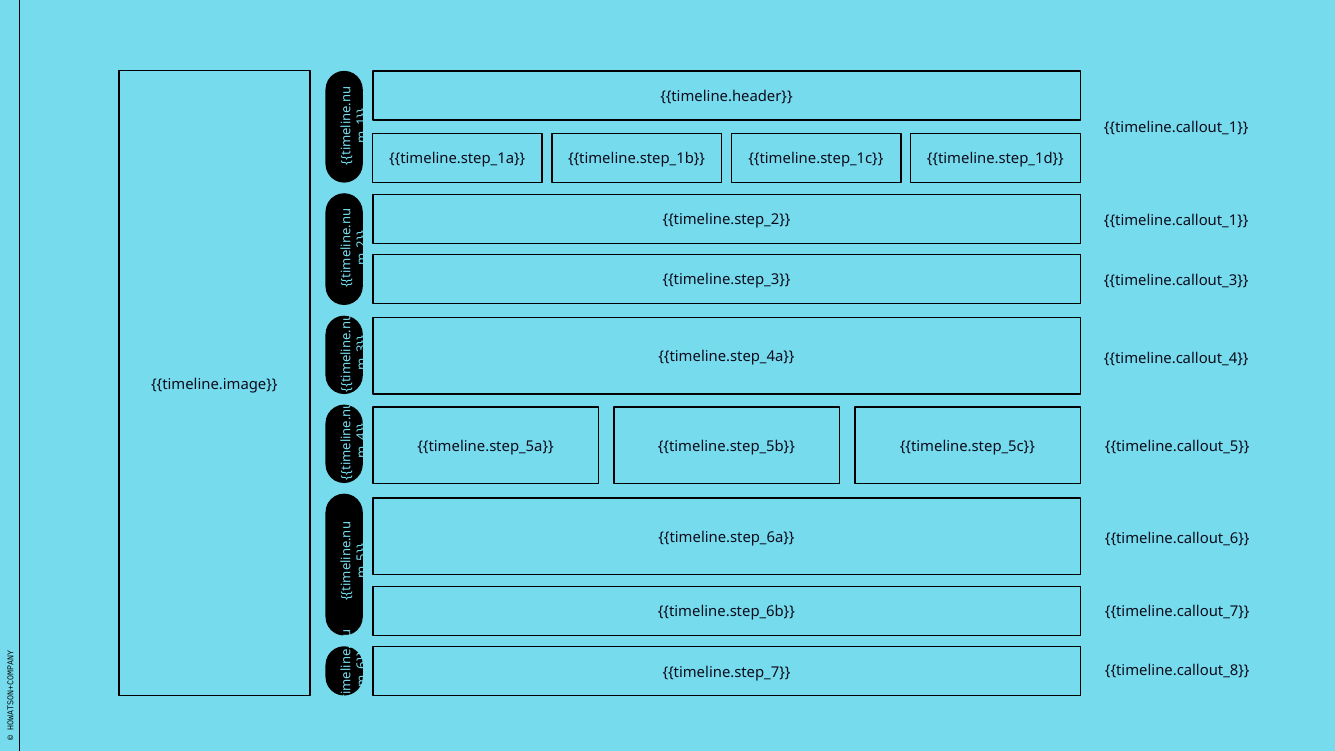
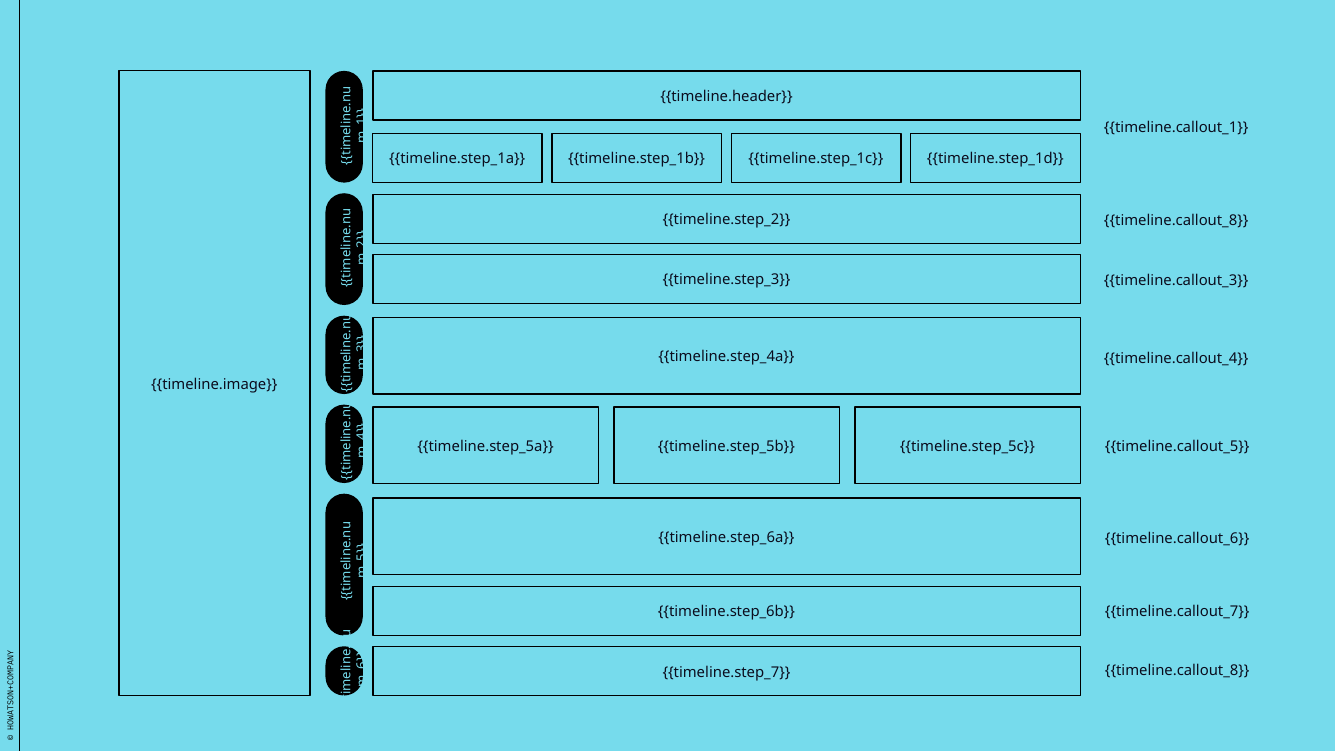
timeline.callout_1 at (1176, 220): timeline.callout_1 -> timeline.callout_8
